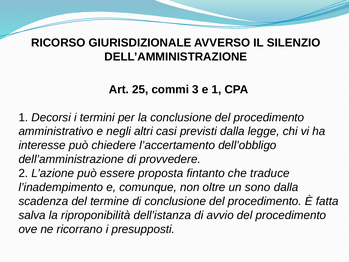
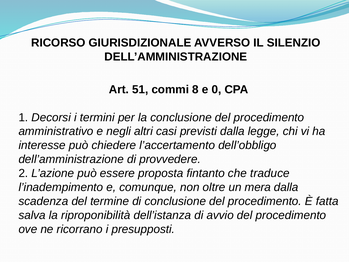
25: 25 -> 51
3: 3 -> 8
e 1: 1 -> 0
sono: sono -> mera
